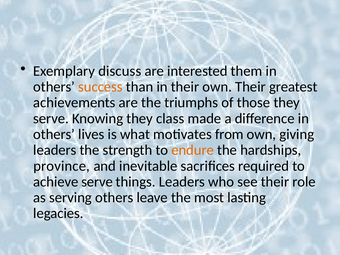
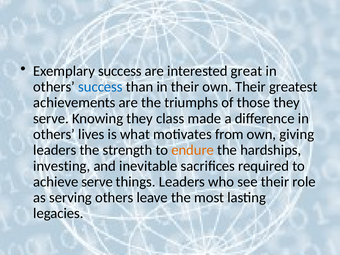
Exemplary discuss: discuss -> success
them: them -> great
success at (100, 87) colour: orange -> blue
province: province -> investing
